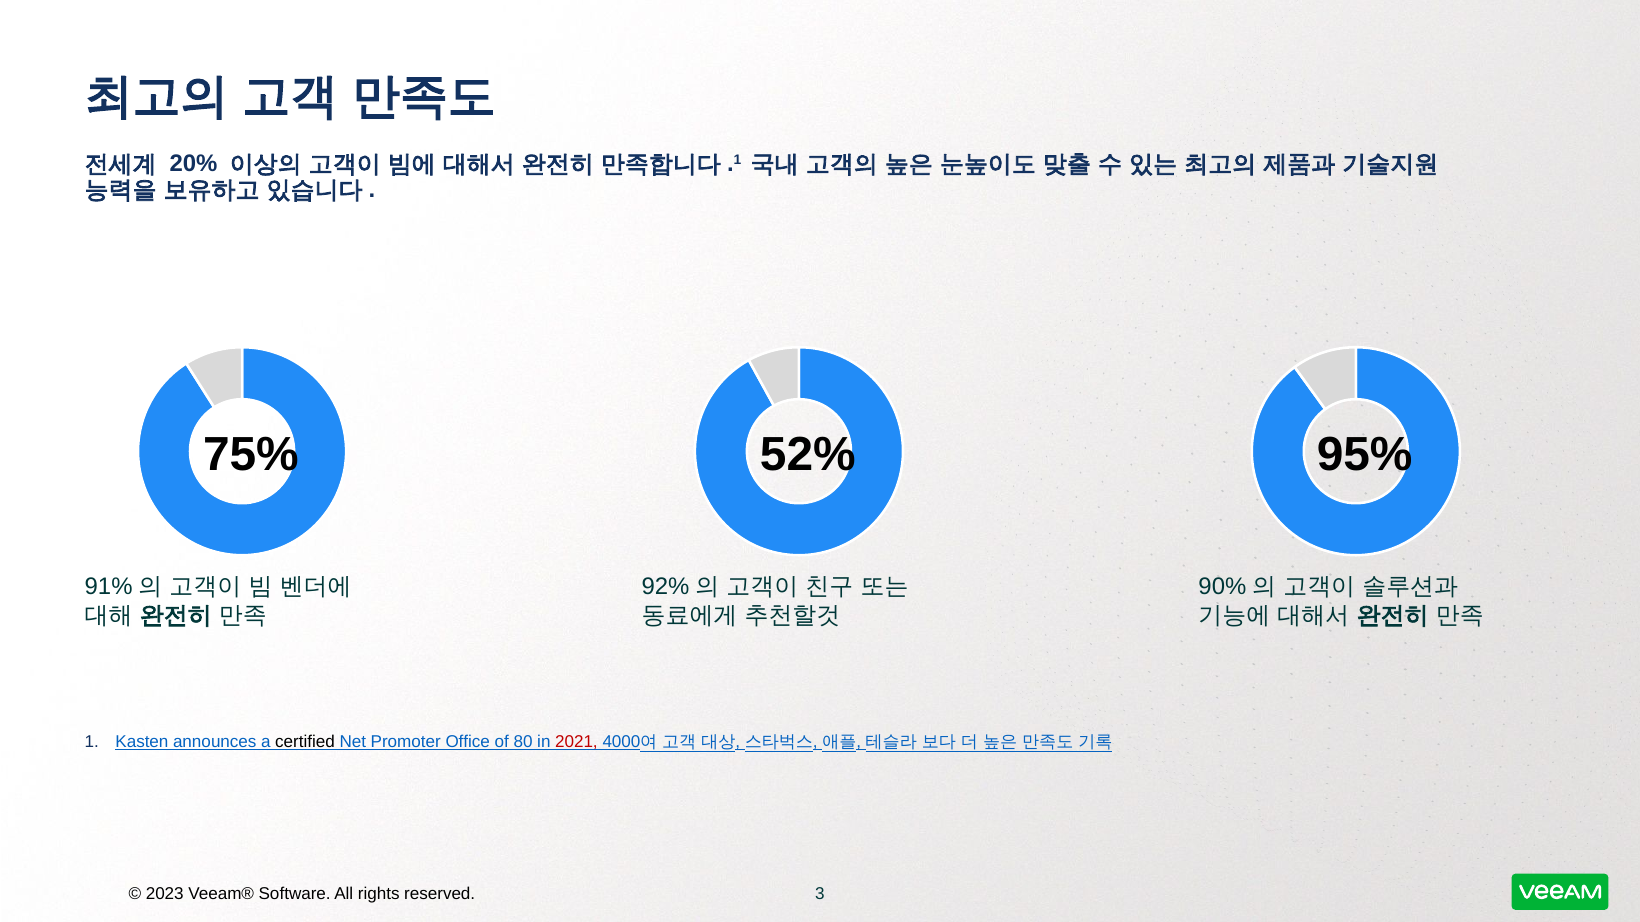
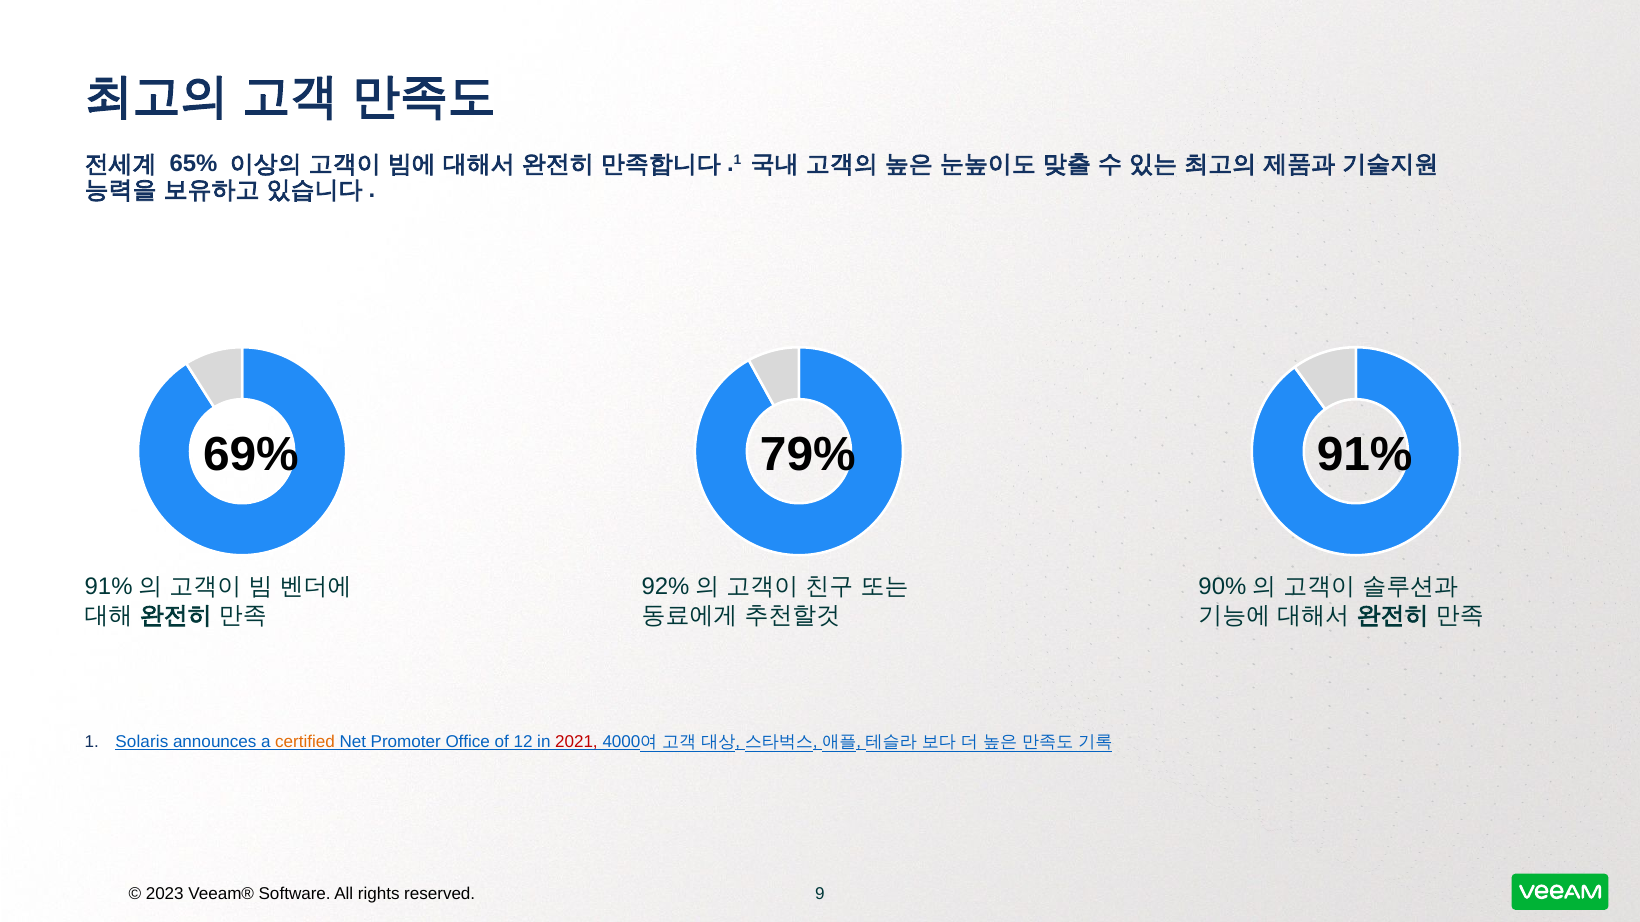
20%: 20% -> 65%
75%: 75% -> 69%
52%: 52% -> 79%
95%: 95% -> 91%
Kasten: Kasten -> Solaris
certified colour: black -> orange
80: 80 -> 12
3: 3 -> 9
